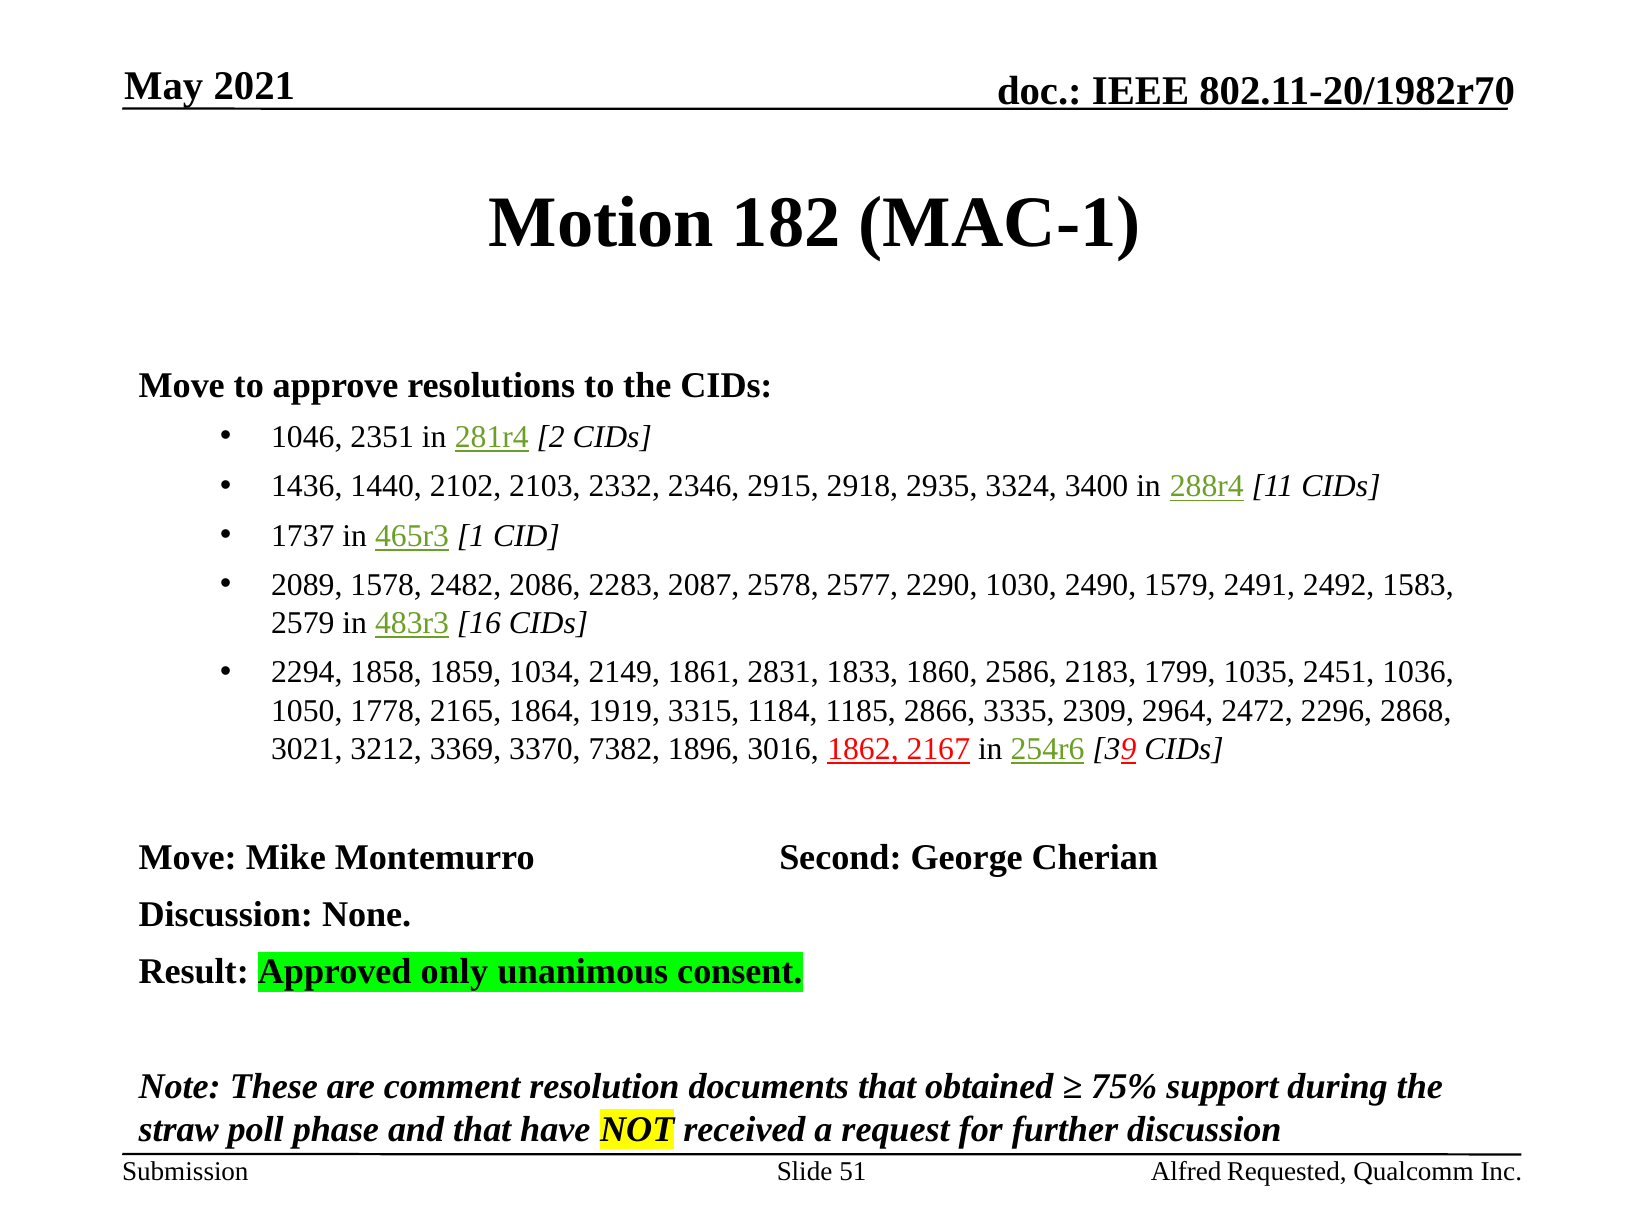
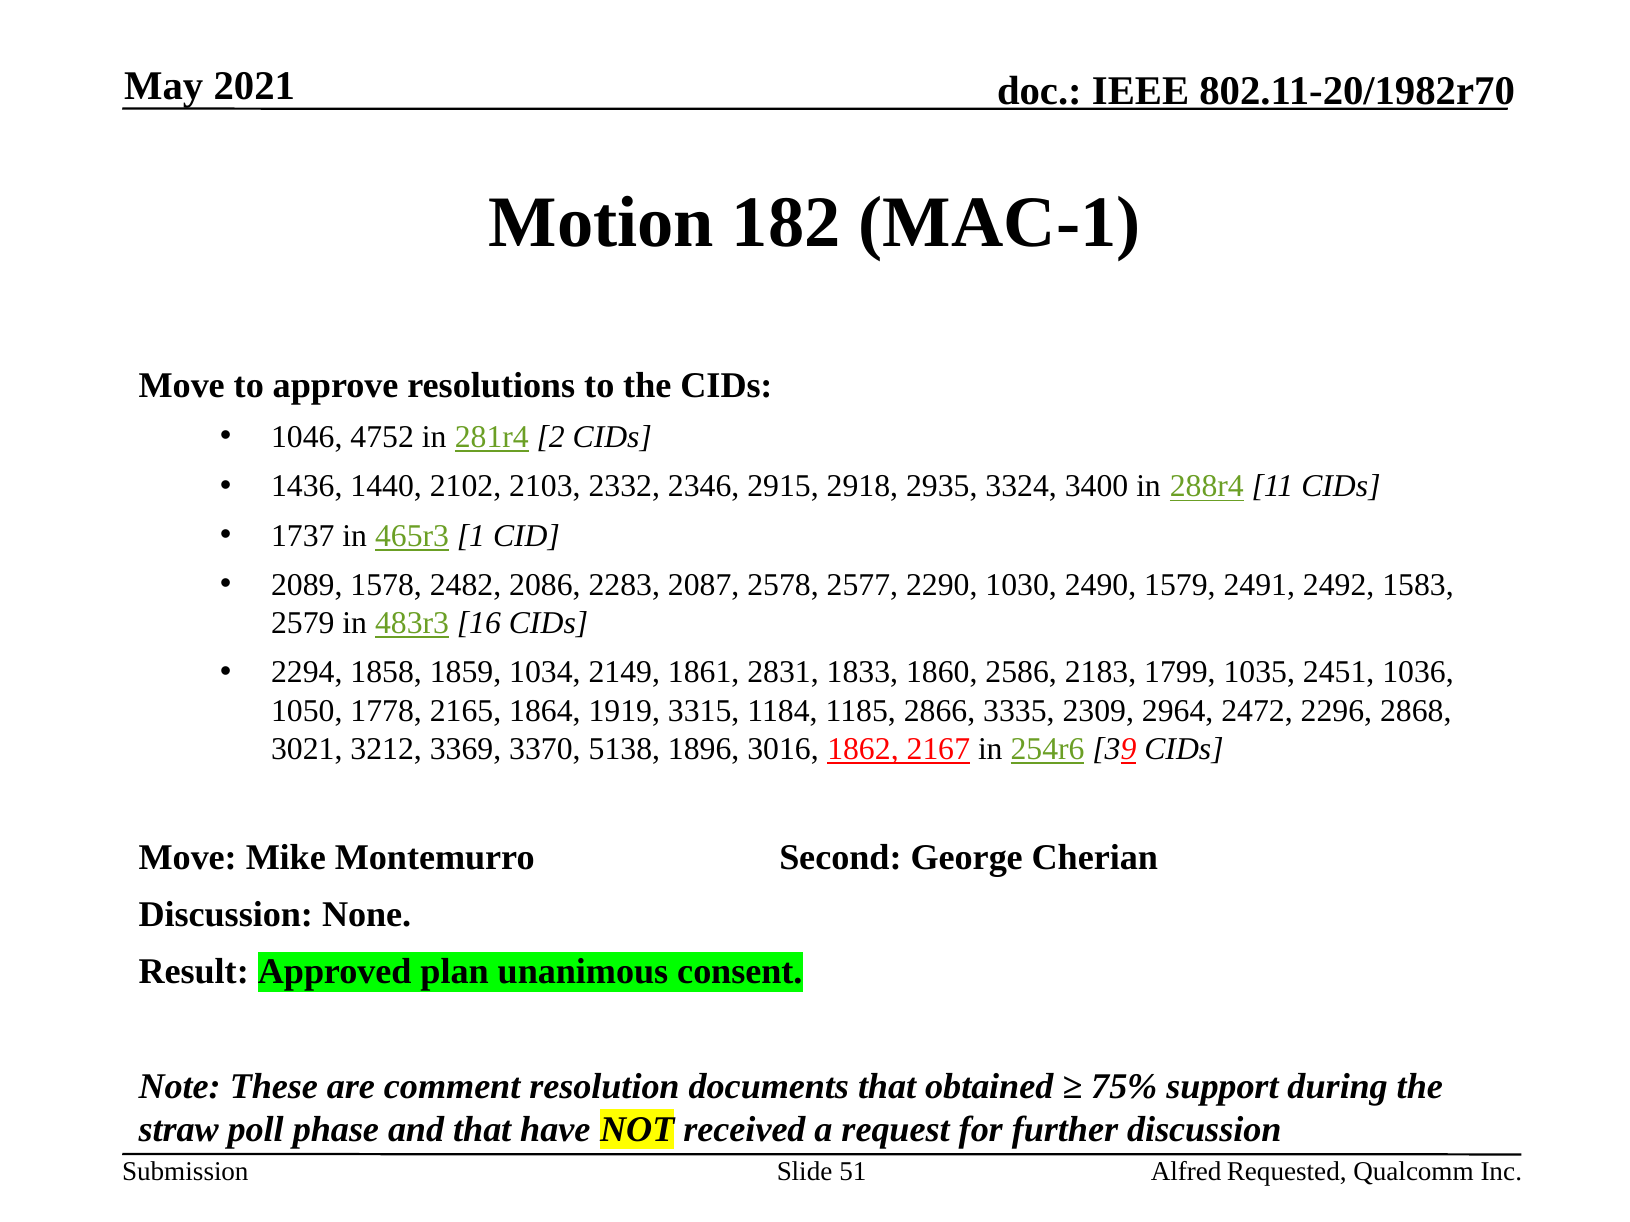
2351: 2351 -> 4752
7382: 7382 -> 5138
only: only -> plan
